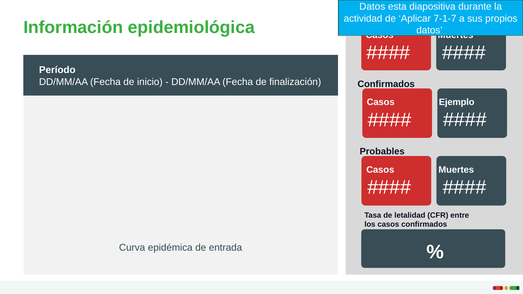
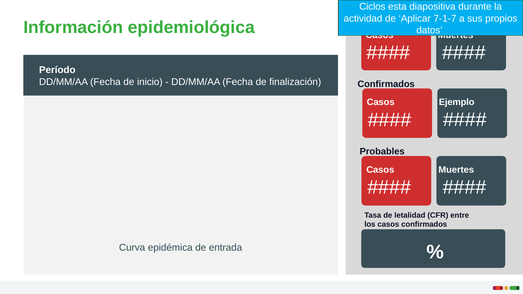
Datos at (372, 7): Datos -> Ciclos
